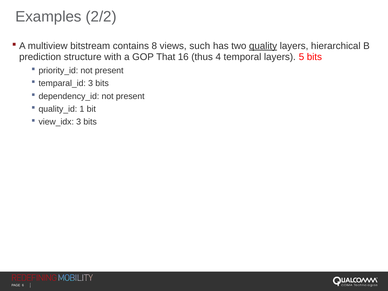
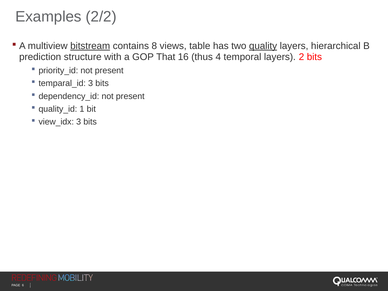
bitstream underline: none -> present
such: such -> table
5: 5 -> 2
